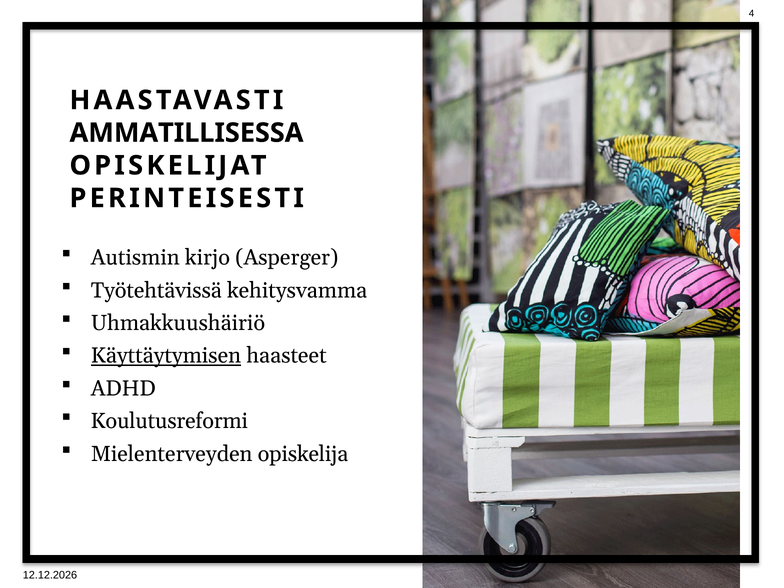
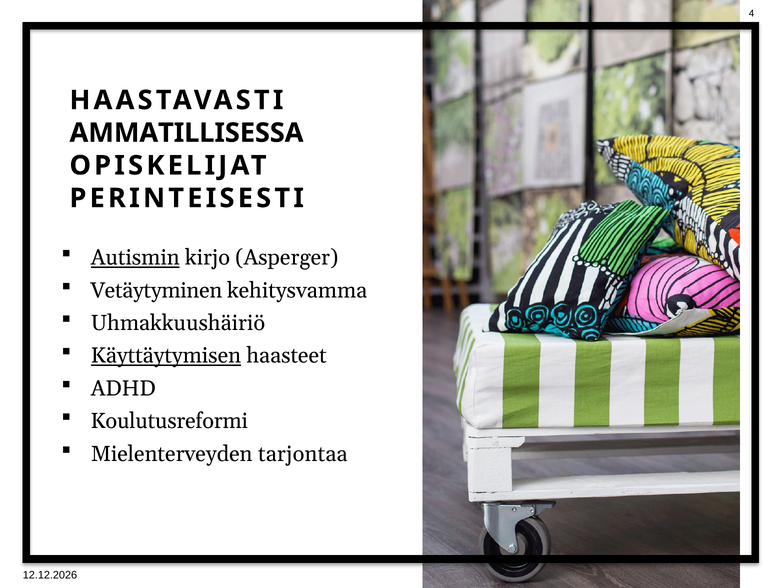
Autismin underline: none -> present
Työtehtävissä: Työtehtävissä -> Vetäytyminen
opiskelija: opiskelija -> tarjontaa
